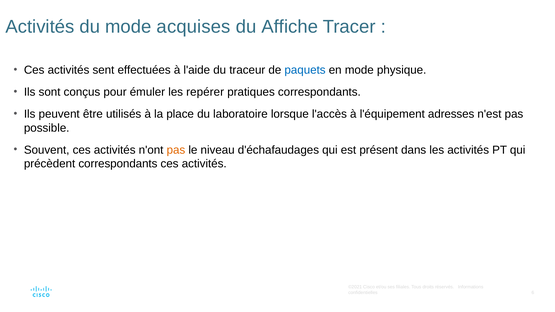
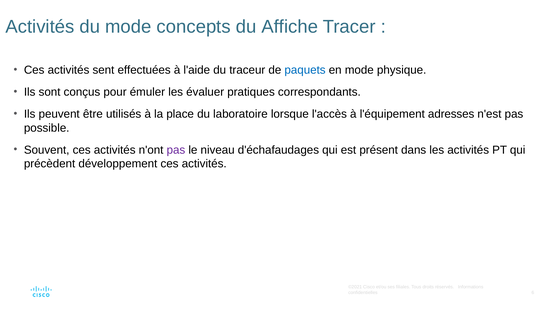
acquises: acquises -> concepts
repérer: repérer -> évaluer
pas at (176, 150) colour: orange -> purple
précèdent correspondants: correspondants -> développement
